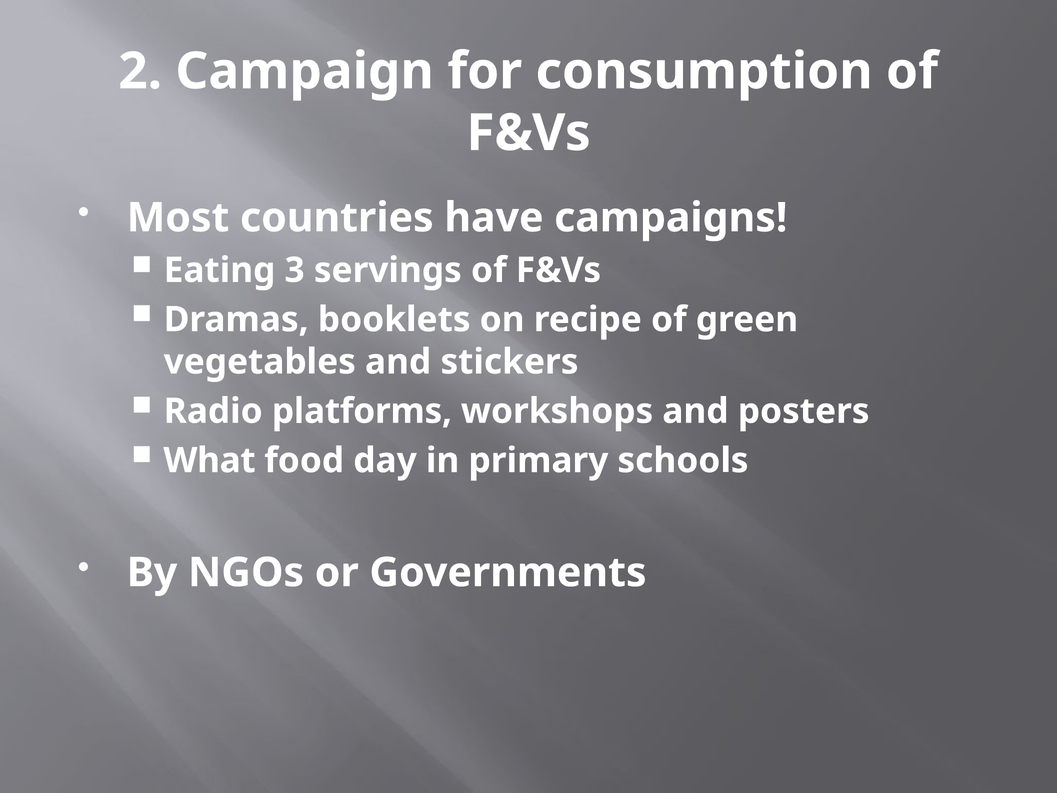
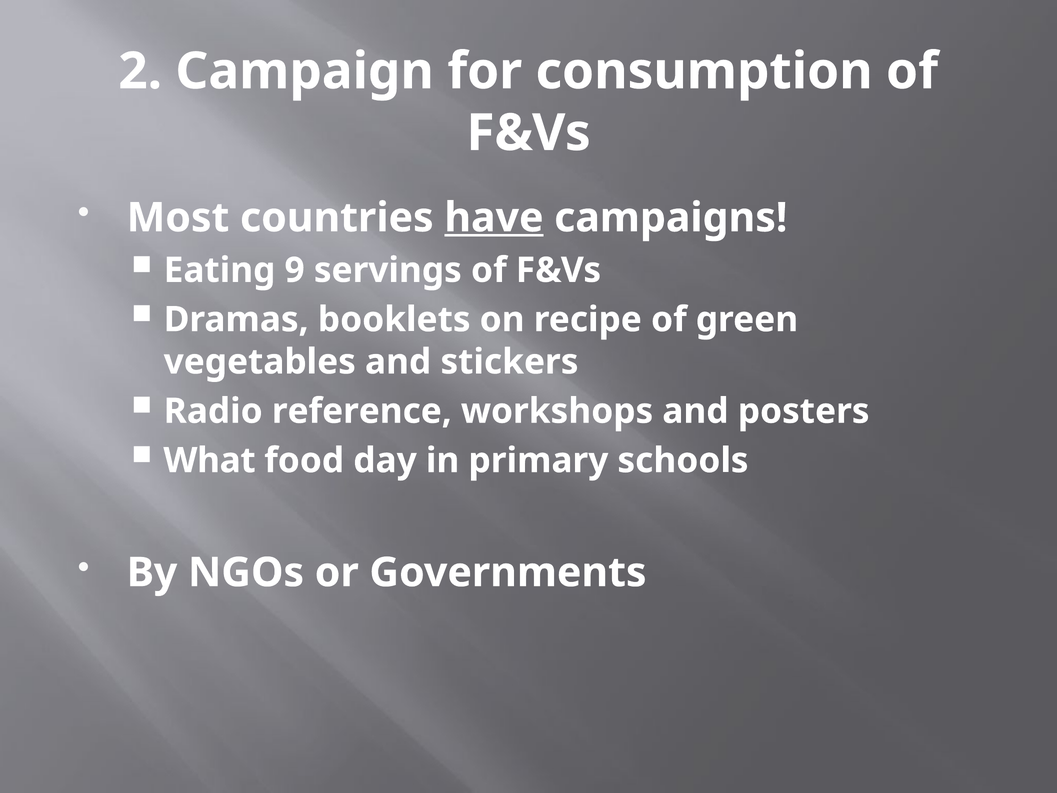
have underline: none -> present
3: 3 -> 9
platforms: platforms -> reference
